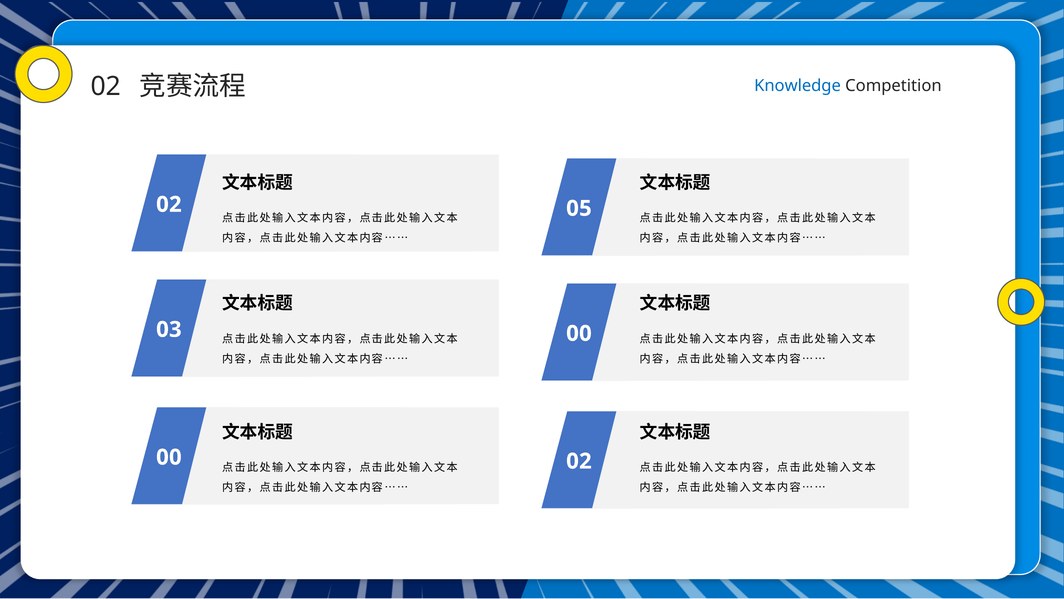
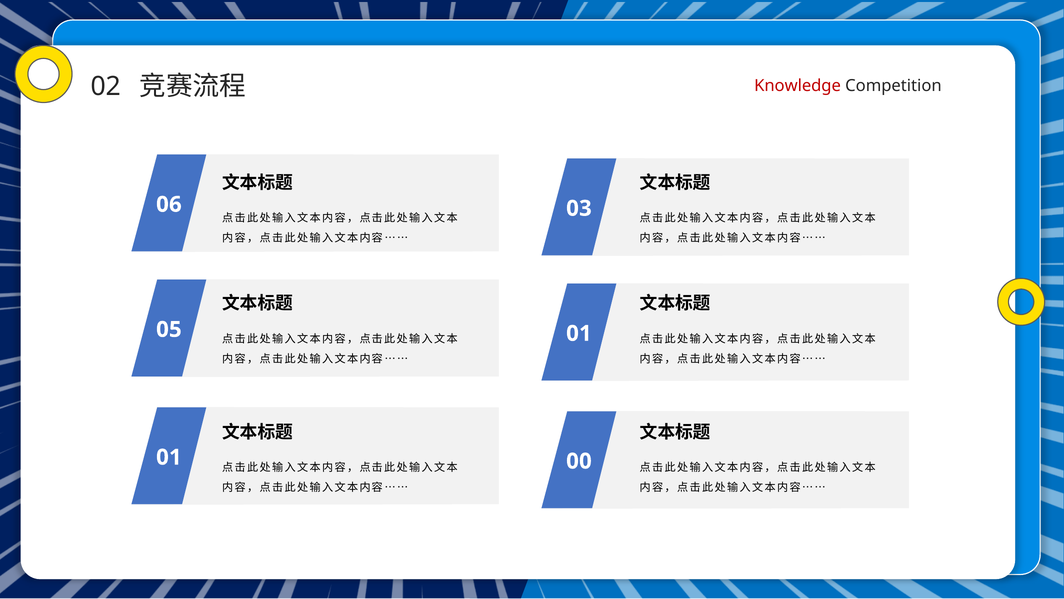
Knowledge colour: blue -> red
2 at (175, 204): 2 -> 6
5: 5 -> 3
3: 3 -> 5
0 at (585, 333): 0 -> 1
0 at (175, 457): 0 -> 1
2 at (585, 461): 2 -> 0
